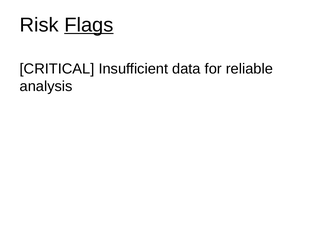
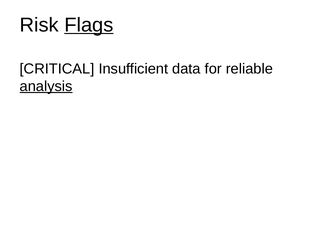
analysis underline: none -> present
